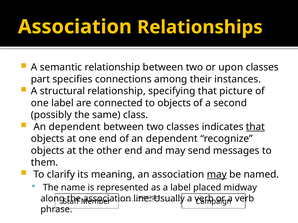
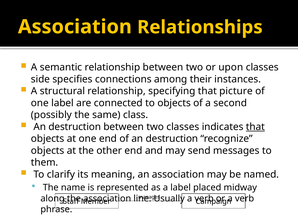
part: part -> side
dependent at (75, 127): dependent -> destruction
of an dependent: dependent -> destruction
may at (217, 175) underline: present -> none
